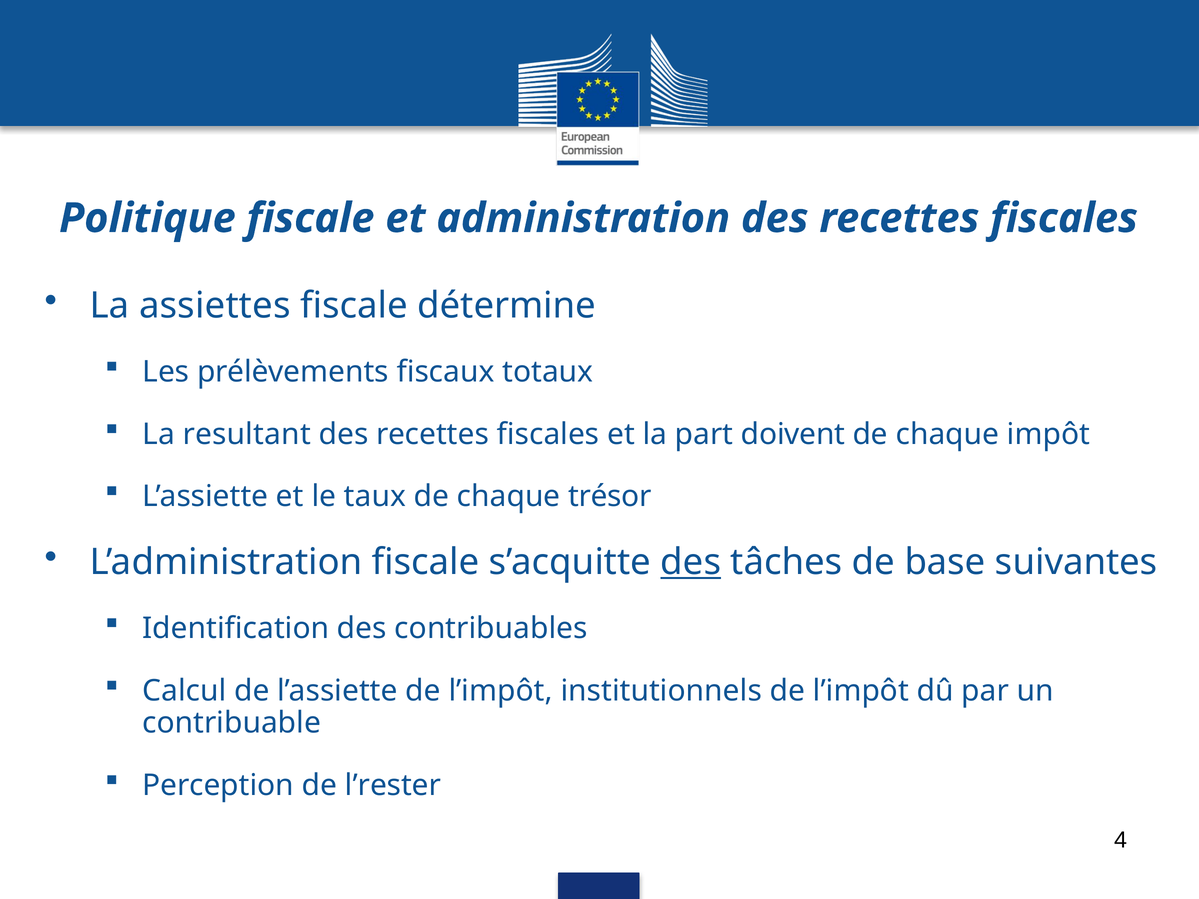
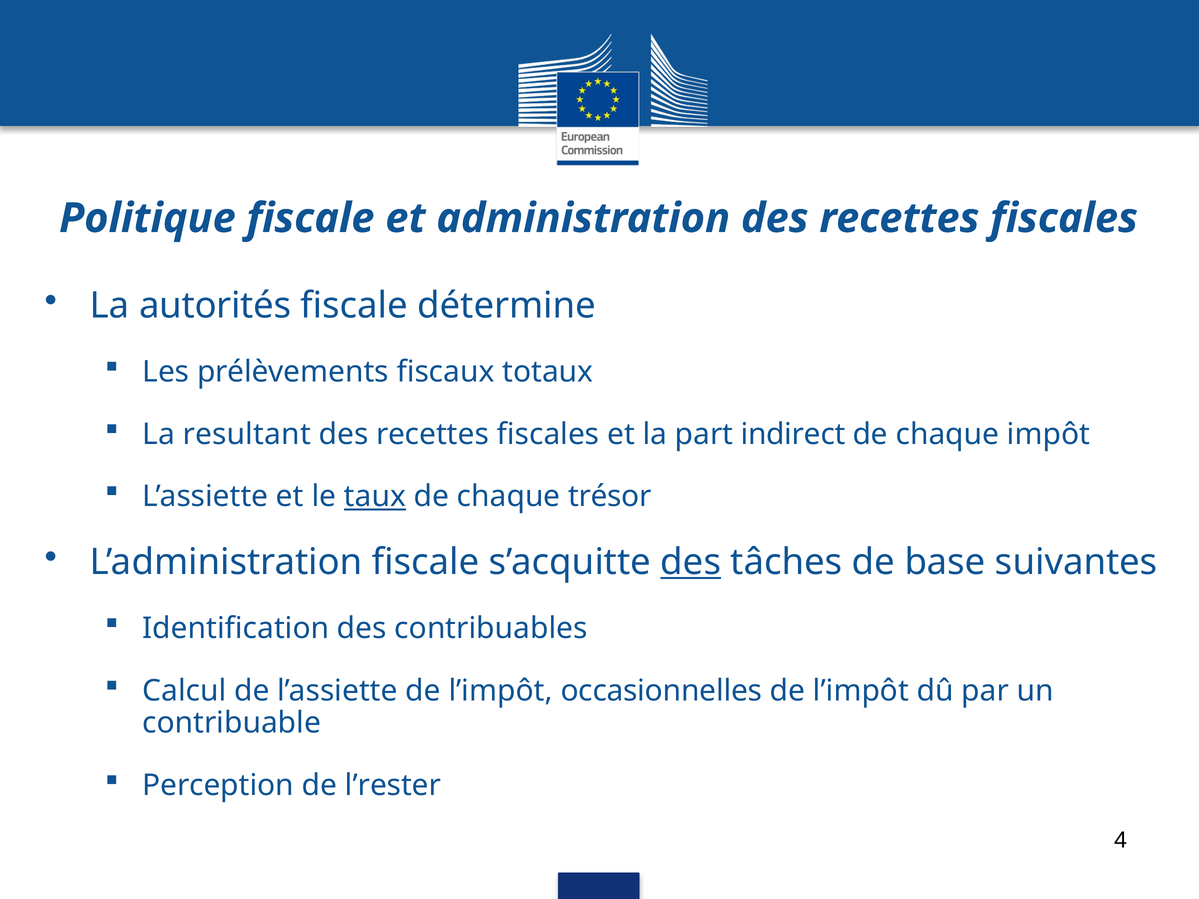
assiettes: assiettes -> autorités
doivent: doivent -> indirect
taux underline: none -> present
institutionnels: institutionnels -> occasionnelles
